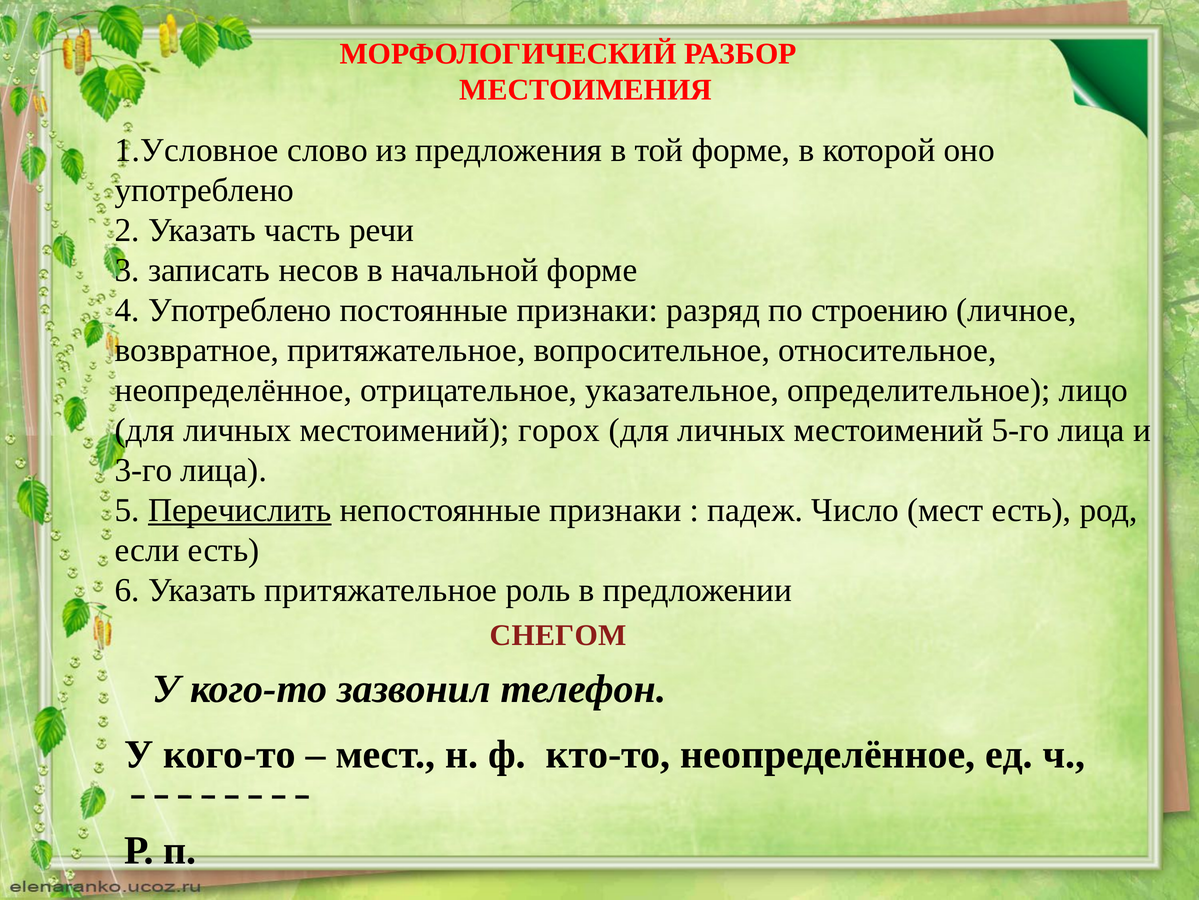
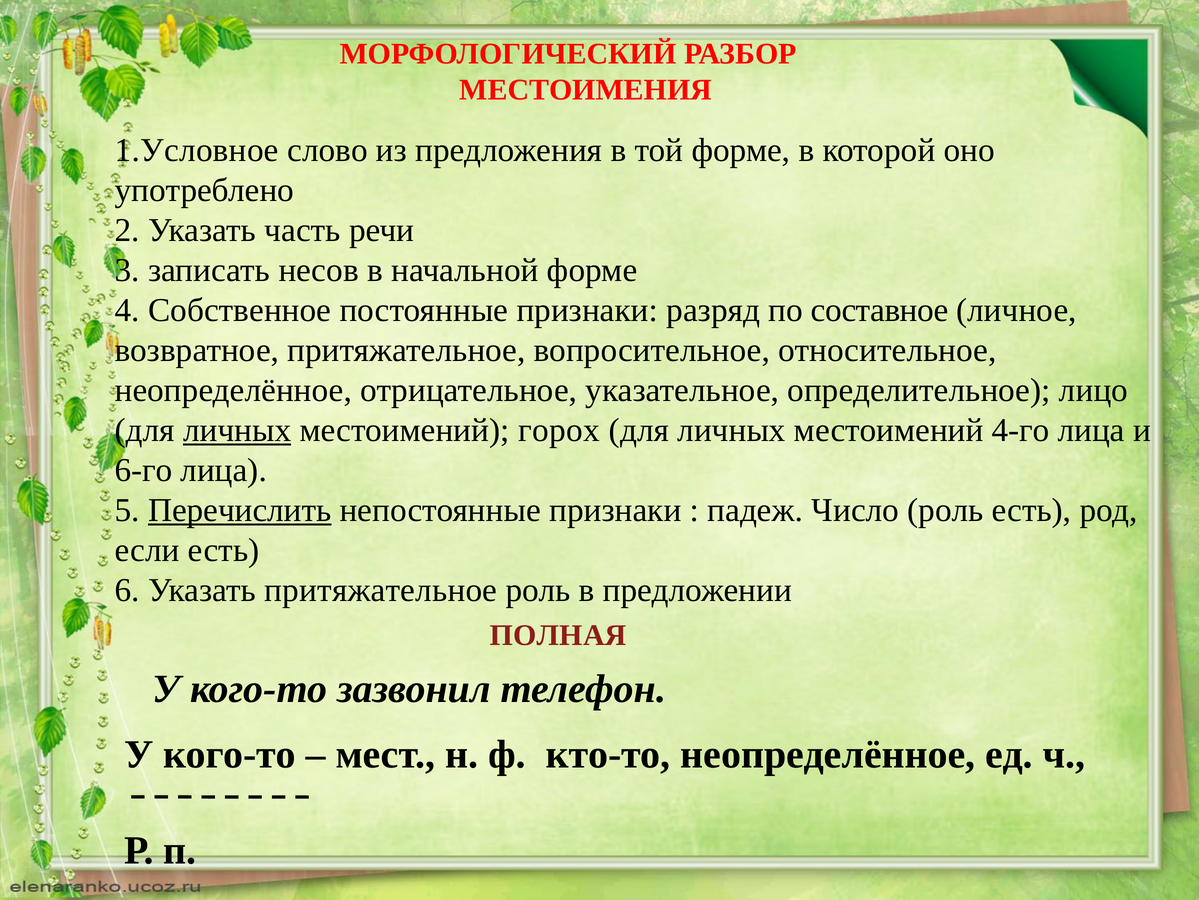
4 Употреблено: Употреблено -> Собственное
строению: строению -> составное
личных at (237, 430) underline: none -> present
5-го: 5-го -> 4-го
3-го: 3-го -> 6-го
Число мест: мест -> роль
СНЕГОМ: СНЕГОМ -> ПОЛНАЯ
